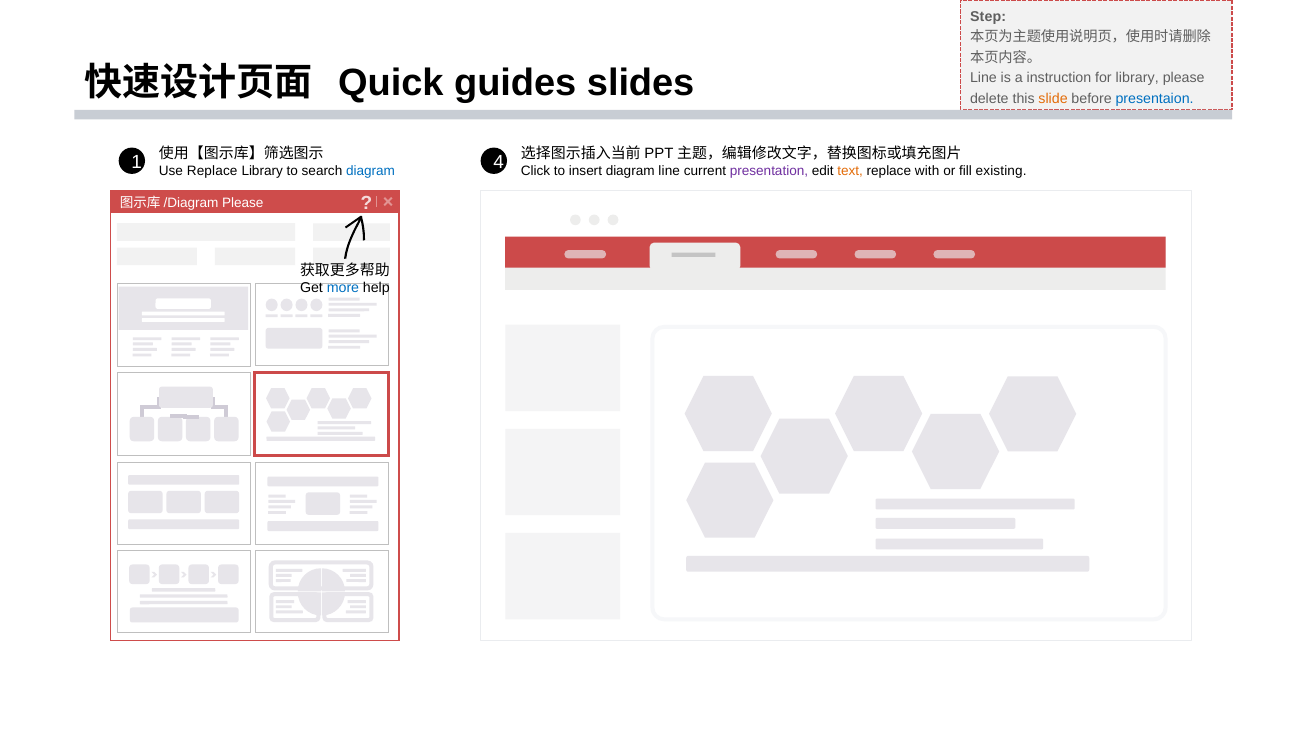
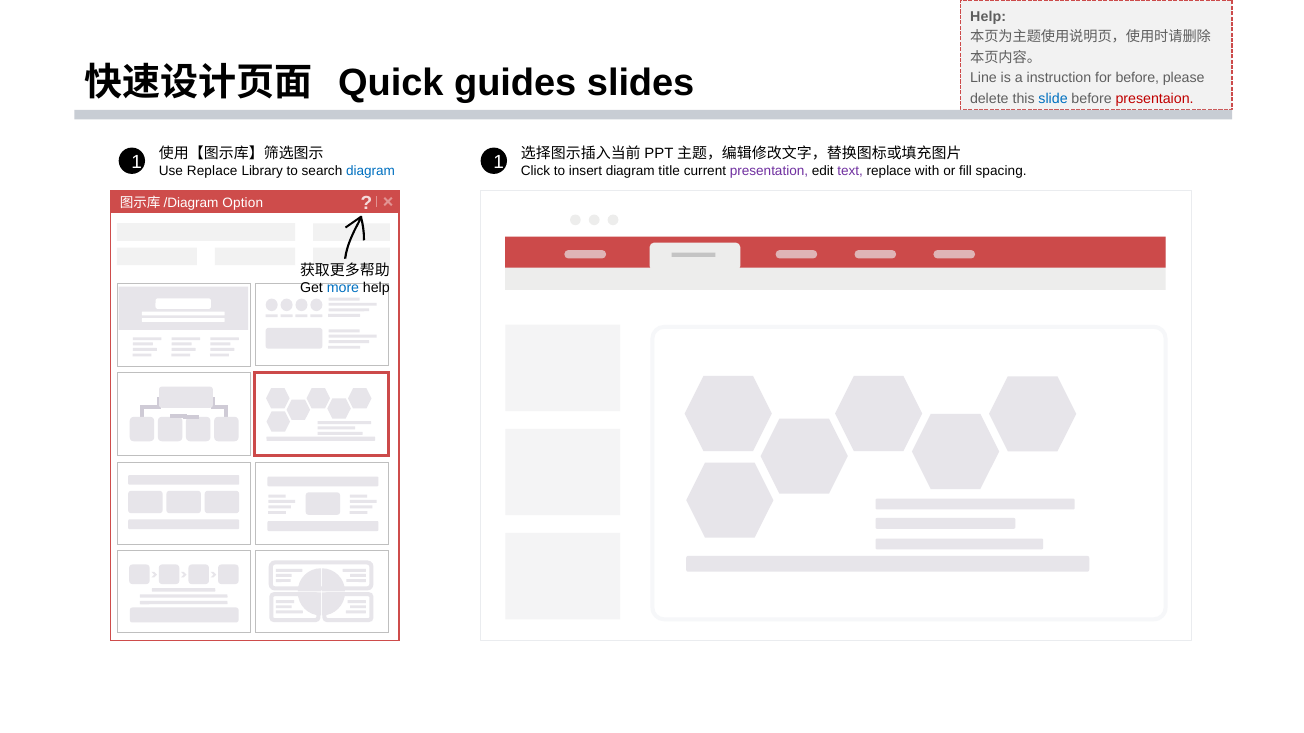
Step at (988, 16): Step -> Help
for library: library -> before
slide colour: orange -> blue
presentaion colour: blue -> red
1 4: 4 -> 1
diagram line: line -> title
text colour: orange -> purple
existing: existing -> spacing
Please at (243, 203): Please -> Option
